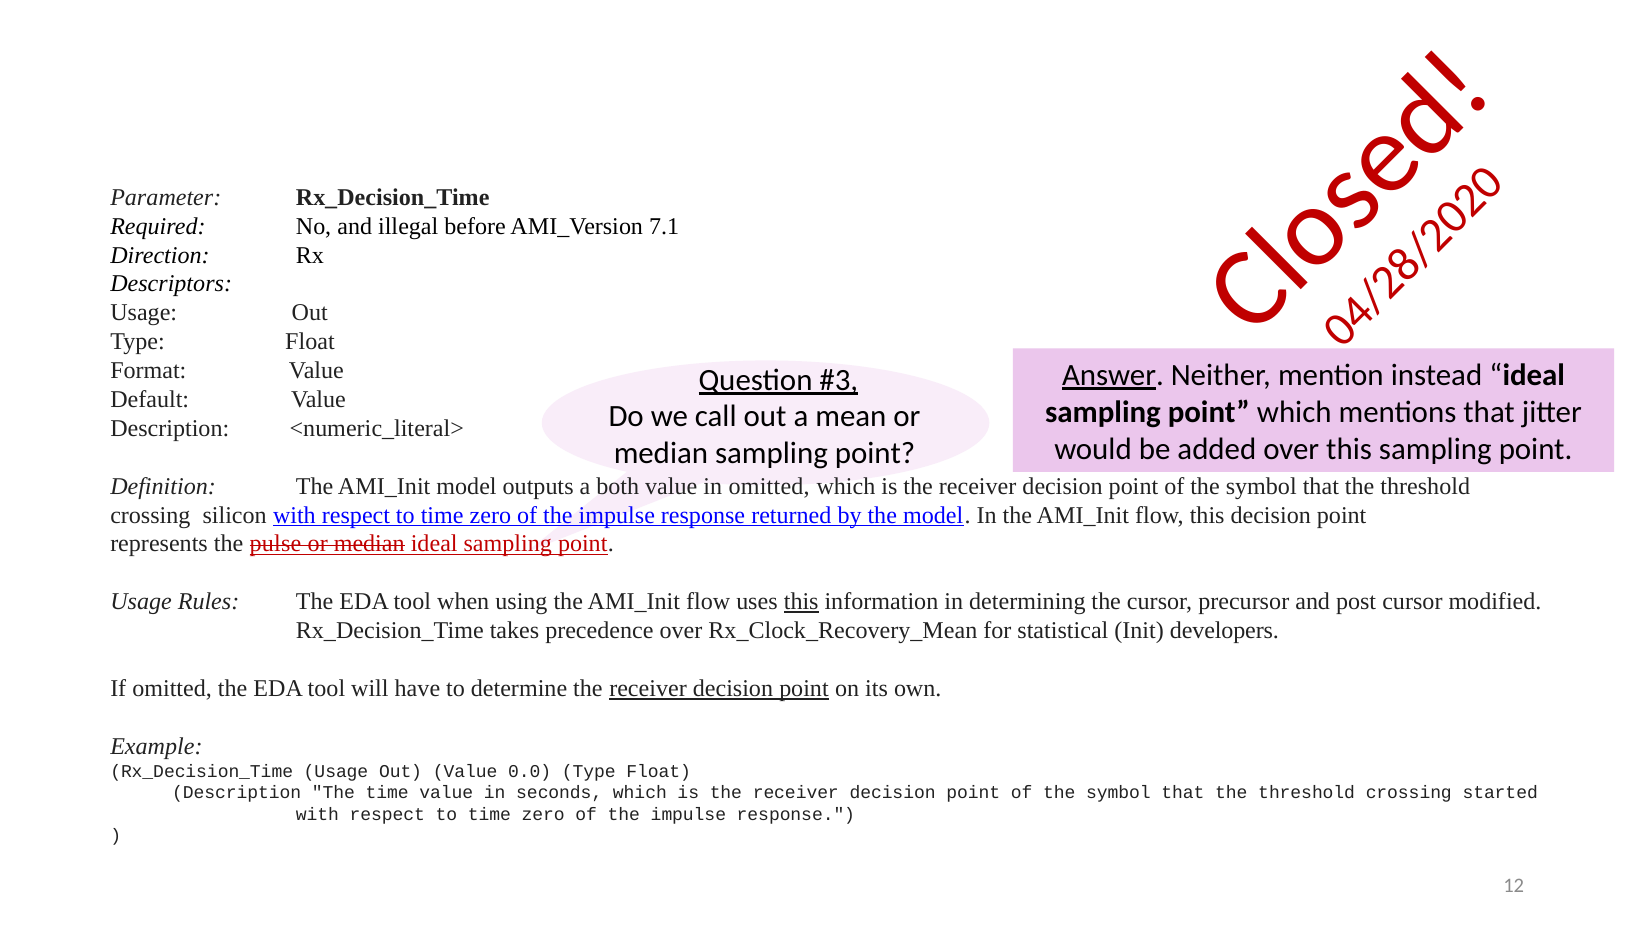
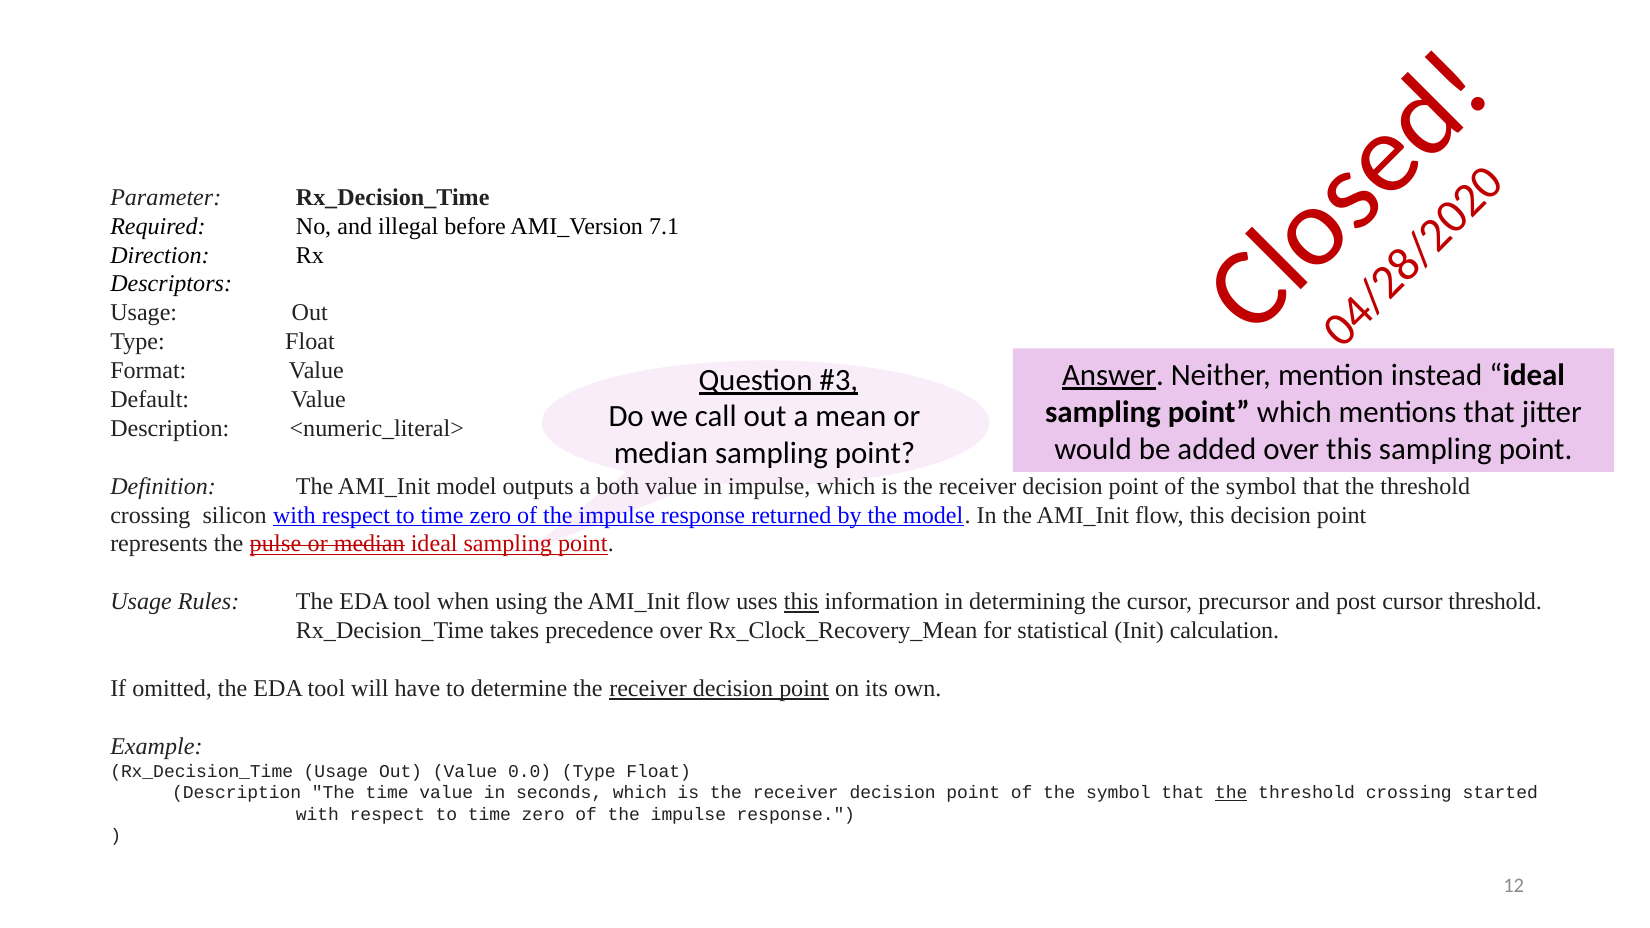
in omitted: omitted -> impulse
cursor modified: modified -> threshold
developers: developers -> calculation
the at (1231, 793) underline: none -> present
